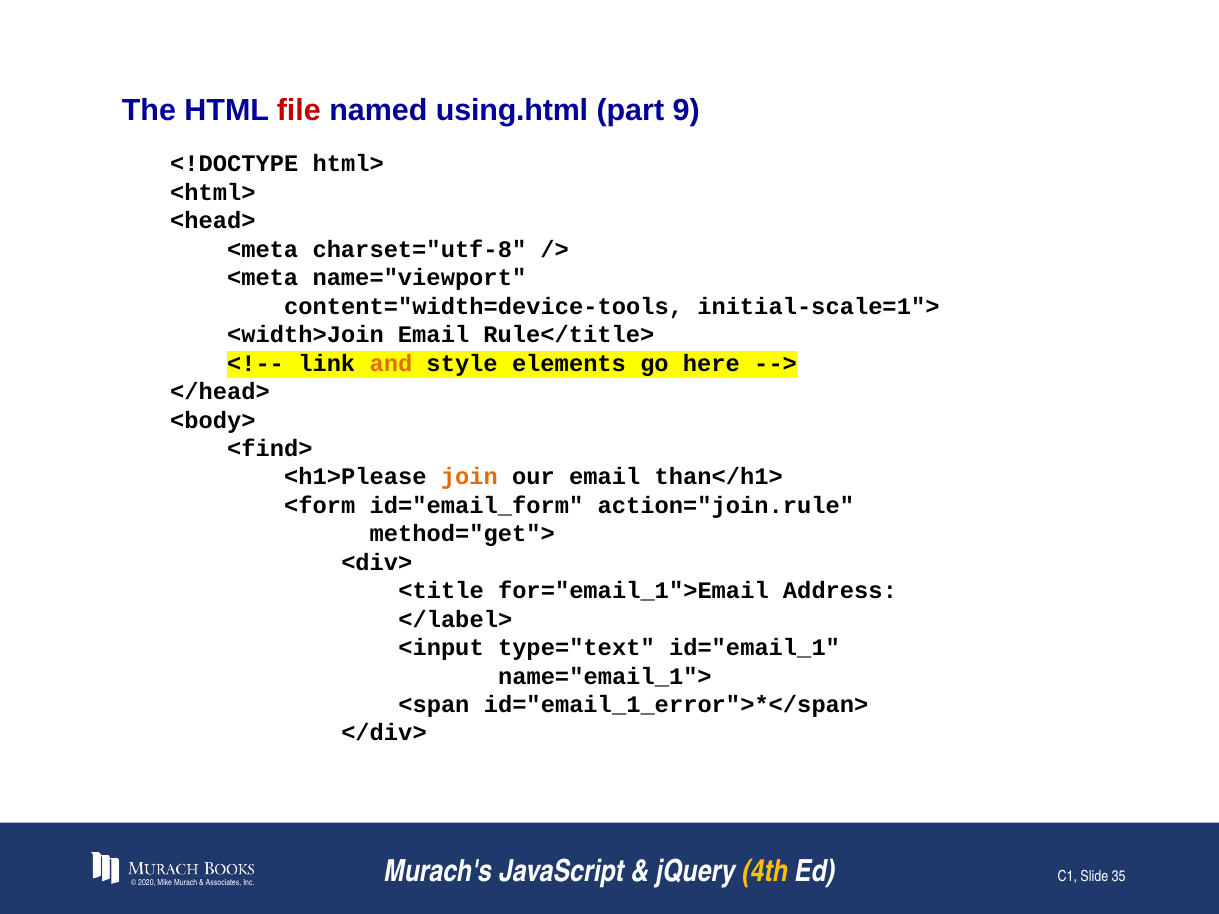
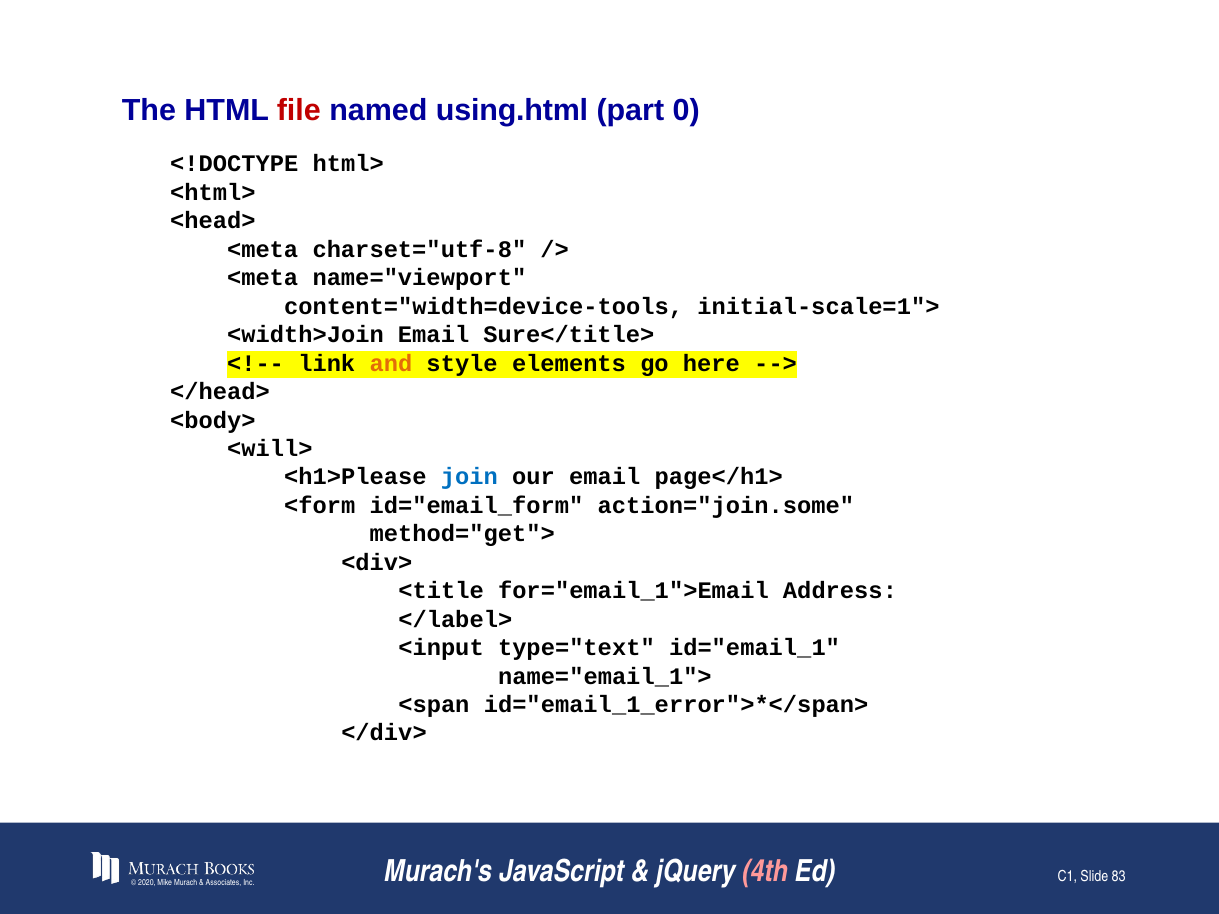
9: 9 -> 0
Rule</title>: Rule</title> -> Sure</title>
<find>: <find> -> <will>
join colour: orange -> blue
than</h1>: than</h1> -> page</h1>
action="join.rule: action="join.rule -> action="join.some
4th colour: yellow -> pink
35: 35 -> 83
